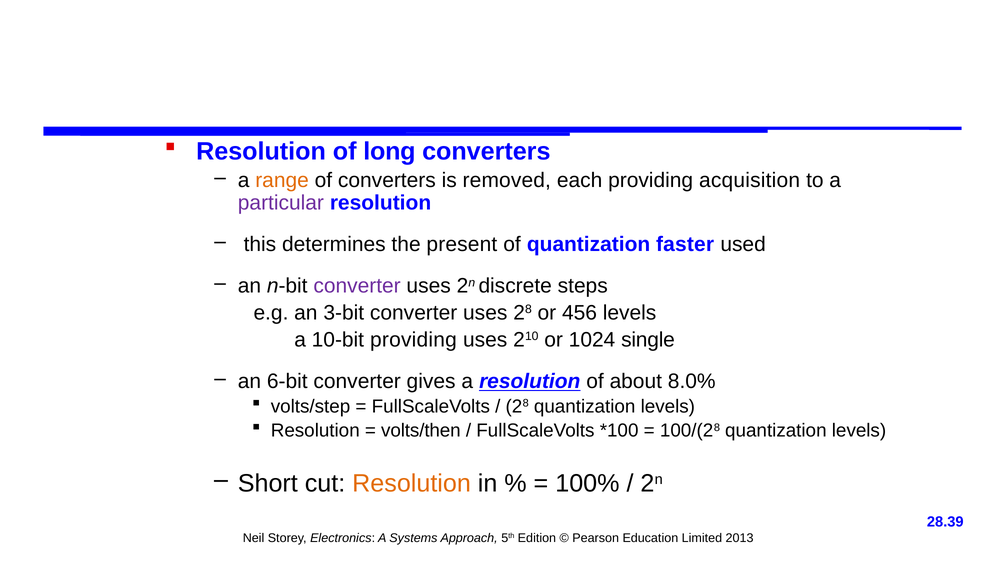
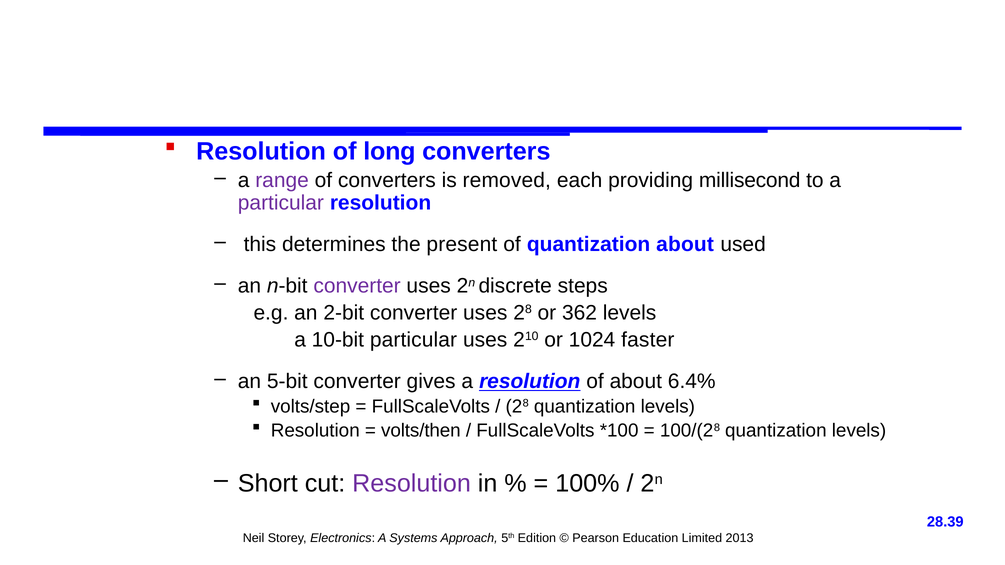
range colour: orange -> purple
acquisition: acquisition -> millisecond
quantization faster: faster -> about
3-bit: 3-bit -> 2-bit
456: 456 -> 362
10-bit providing: providing -> particular
single: single -> faster
6-bit: 6-bit -> 5-bit
8.0%: 8.0% -> 6.4%
Resolution at (412, 484) colour: orange -> purple
